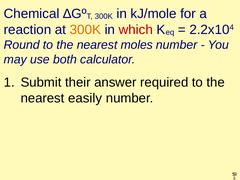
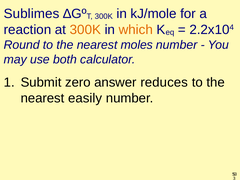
Chemical: Chemical -> Sublimes
which colour: red -> orange
their: their -> zero
required: required -> reduces
